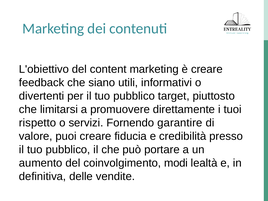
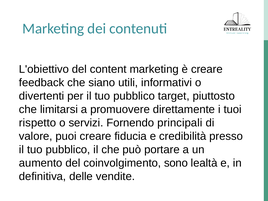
garantire: garantire -> principali
modi: modi -> sono
